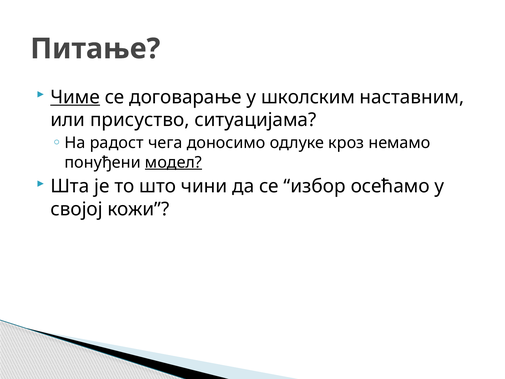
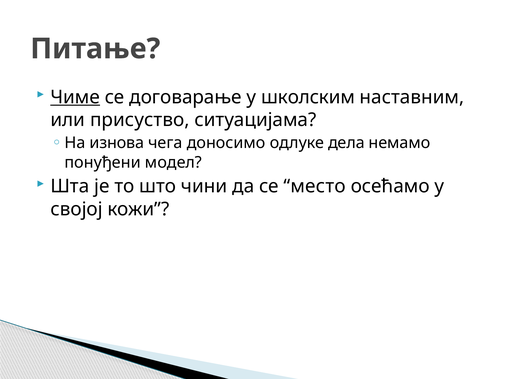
радост: радост -> изнова
кроз: кроз -> дела
модел underline: present -> none
избор: избор -> место
